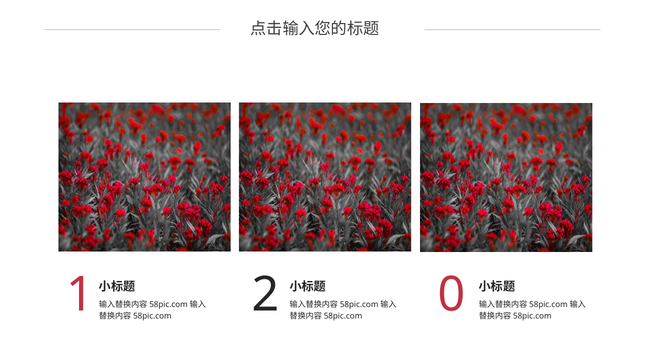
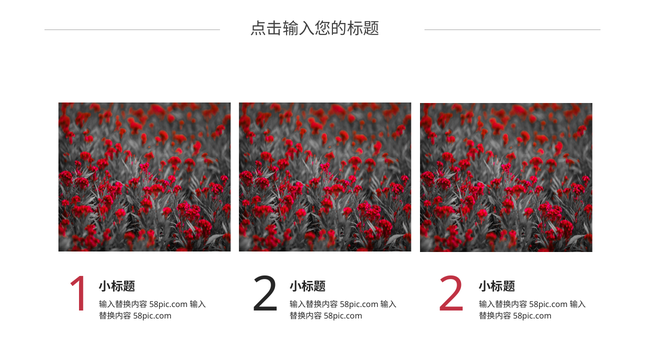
2 0: 0 -> 2
